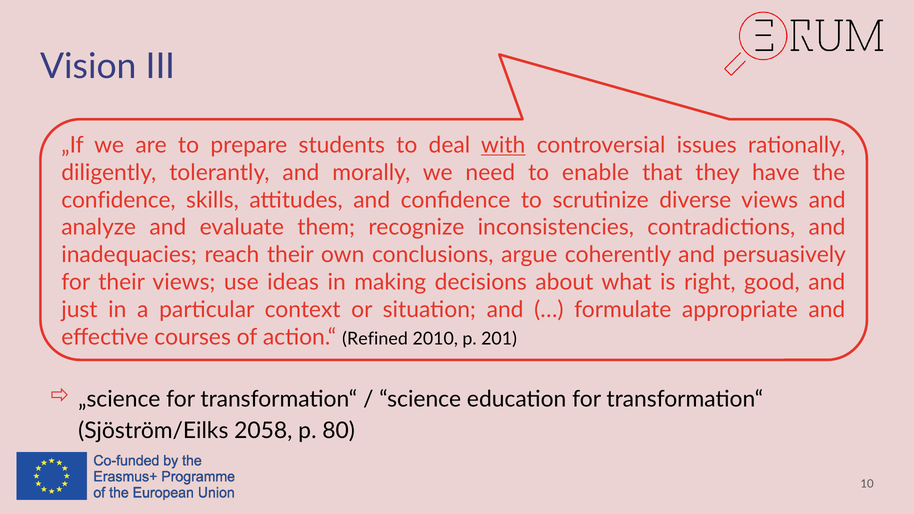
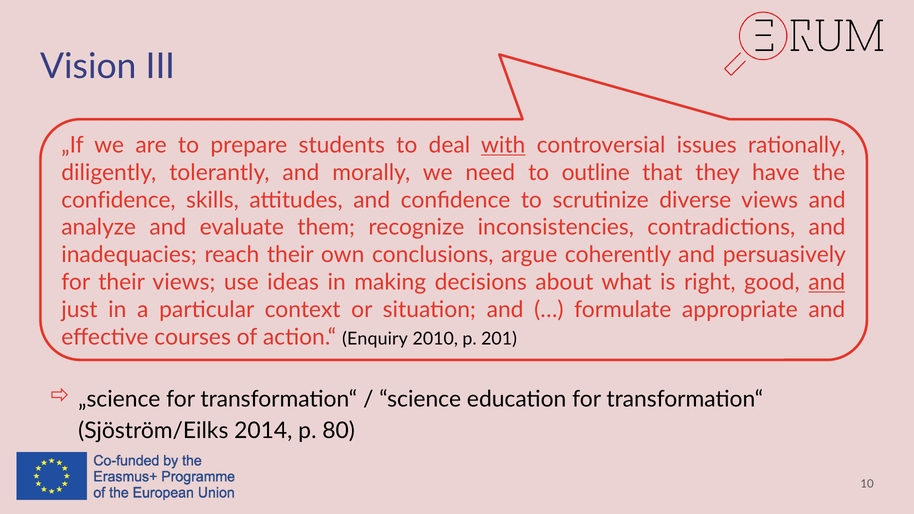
enable: enable -> outline
and at (827, 282) underline: none -> present
Refined: Refined -> Enquiry
2058: 2058 -> 2014
